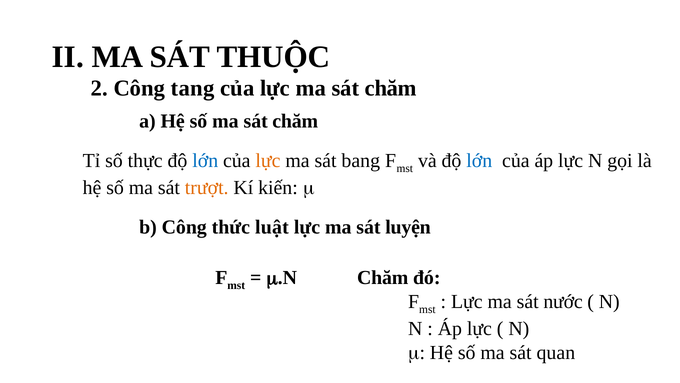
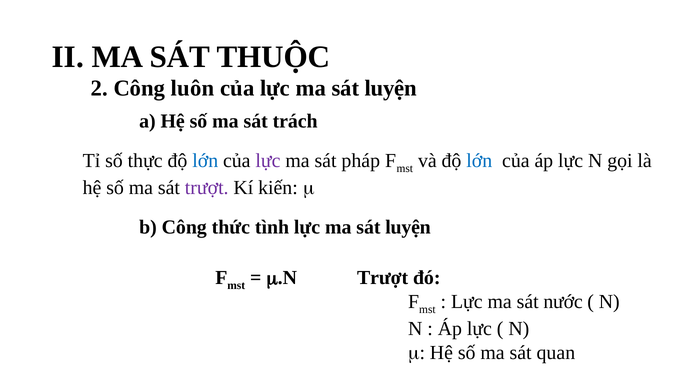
tang: tang -> luôn
chăm at (391, 88): chăm -> luyện
số ma sát chăm: chăm -> trách
lực at (268, 160) colour: orange -> purple
bang: bang -> pháp
trượt at (207, 187) colour: orange -> purple
luật: luật -> tình
Chăm at (383, 277): Chăm -> Trượt
